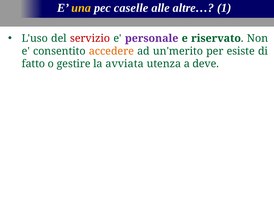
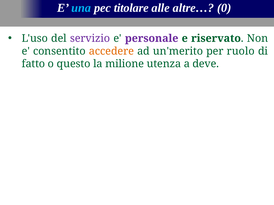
una colour: yellow -> light blue
caselle: caselle -> titolare
1: 1 -> 0
servizio colour: red -> purple
esiste: esiste -> ruolo
gestire: gestire -> questo
avviata: avviata -> milione
